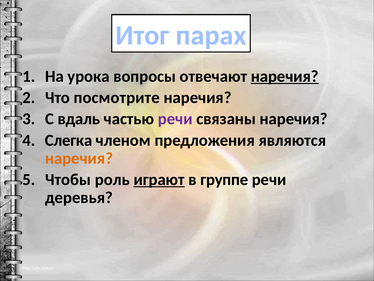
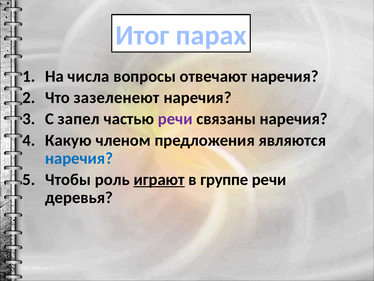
урока: урока -> числа
наречия at (285, 76) underline: present -> none
посмотрите: посмотрите -> зазеленеют
вдаль: вдаль -> запел
Слегка: Слегка -> Какую
наречия at (79, 158) colour: orange -> blue
